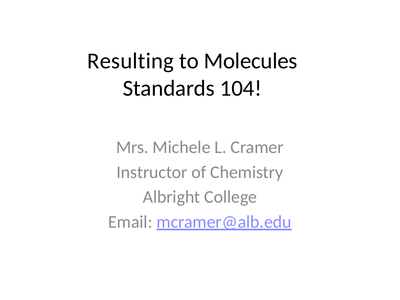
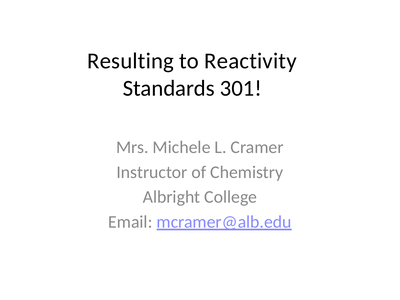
Molecules: Molecules -> Reactivity
104: 104 -> 301
